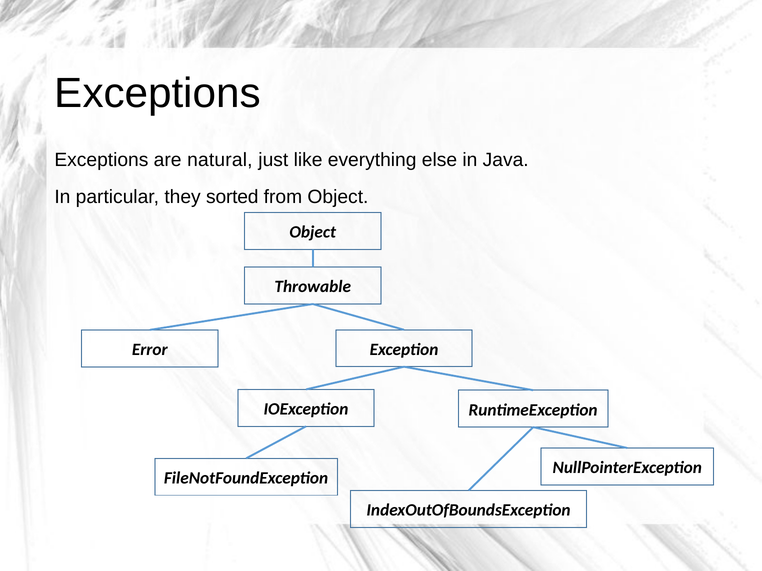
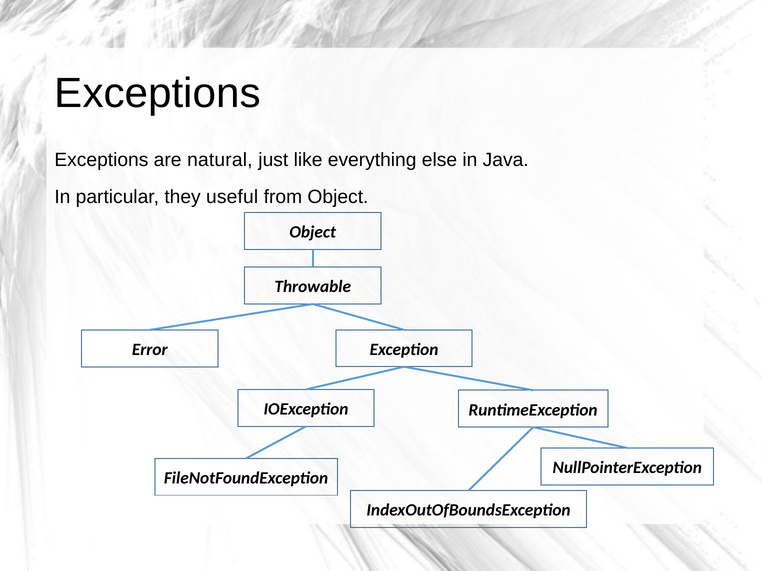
sorted: sorted -> useful
